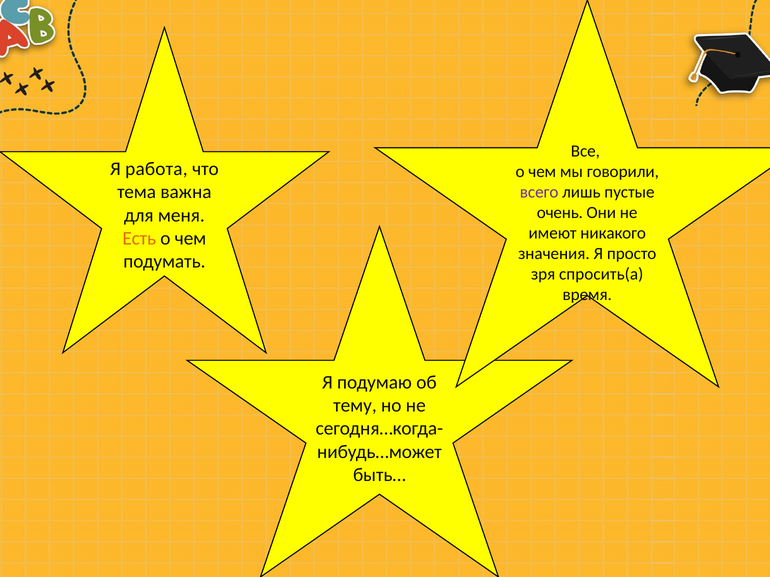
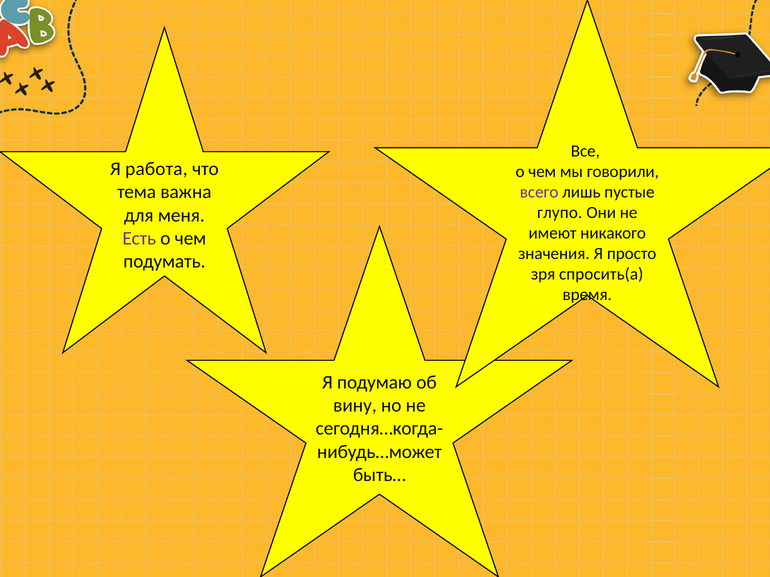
очень: очень -> глупо
Есть colour: orange -> purple
тему: тему -> вину
